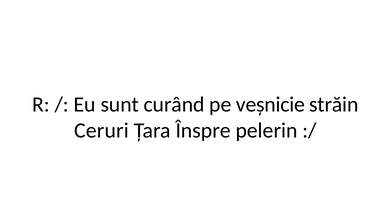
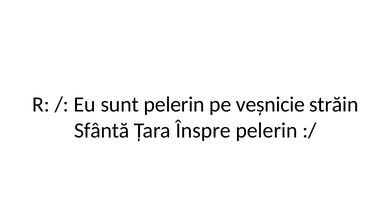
sunt curând: curând -> pelerin
Ceruri: Ceruri -> Sfântă
